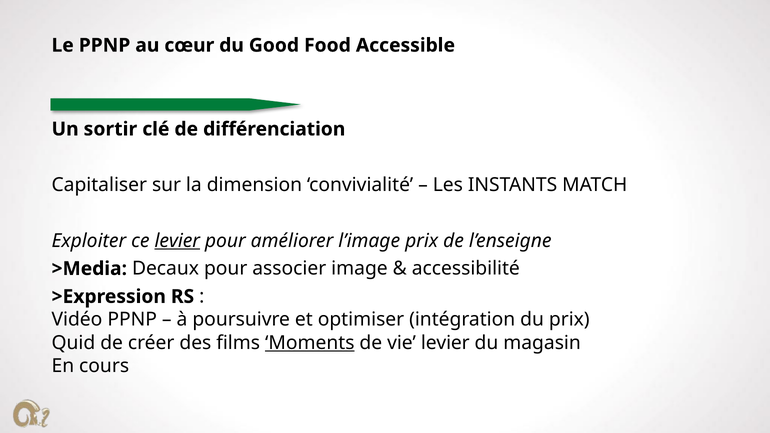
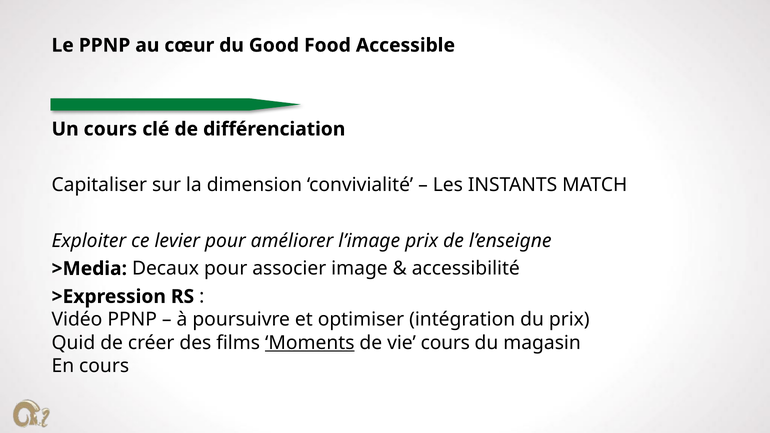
Un sortir: sortir -> cours
levier at (177, 241) underline: present -> none
vie levier: levier -> cours
